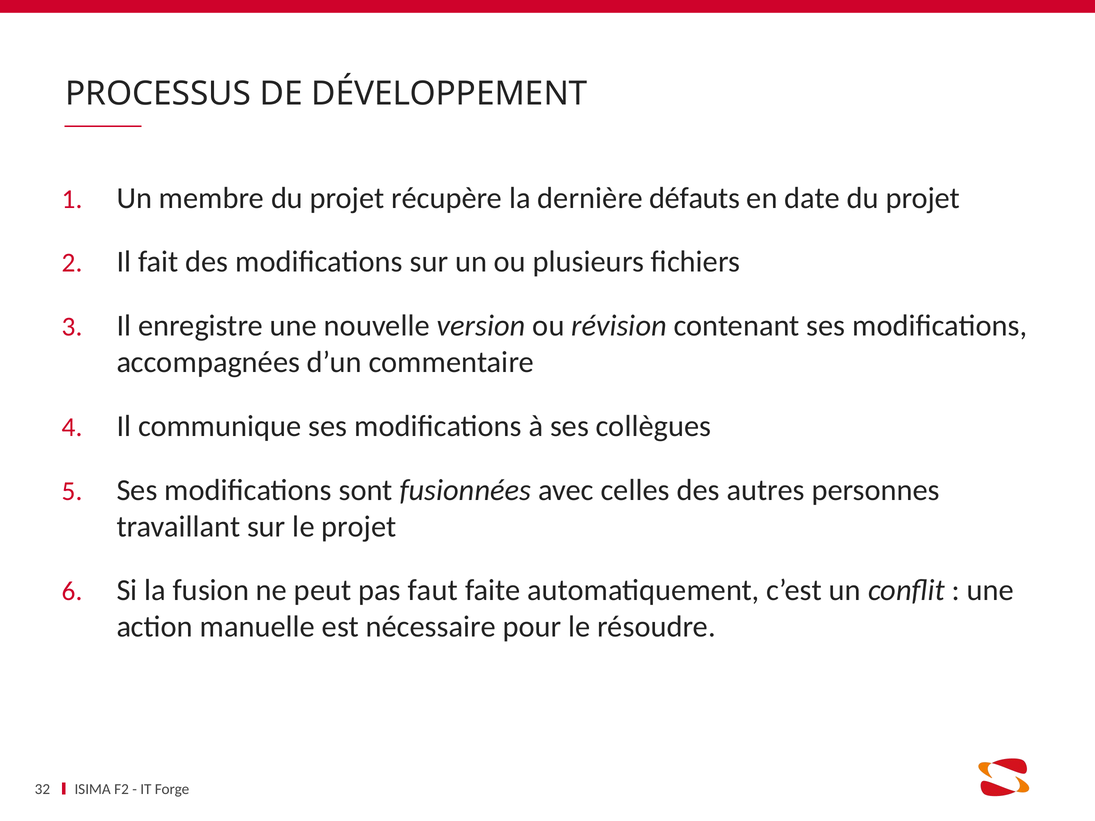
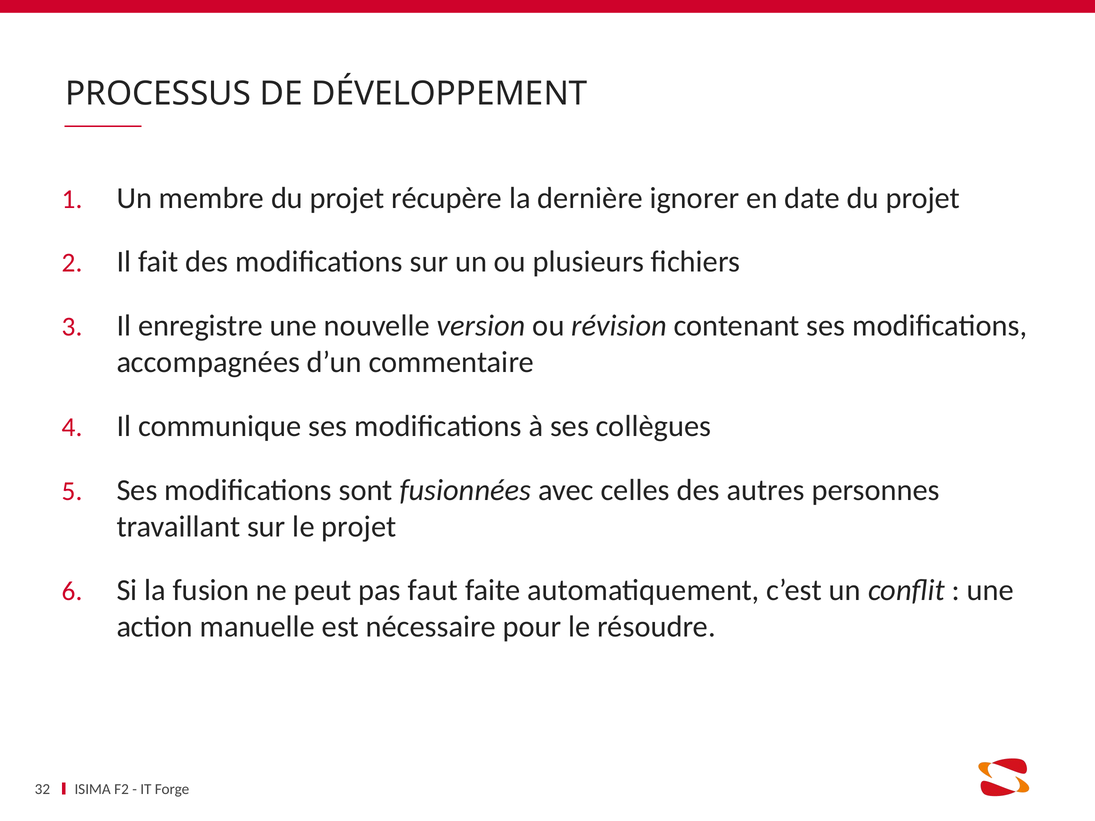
défauts: défauts -> ignorer
